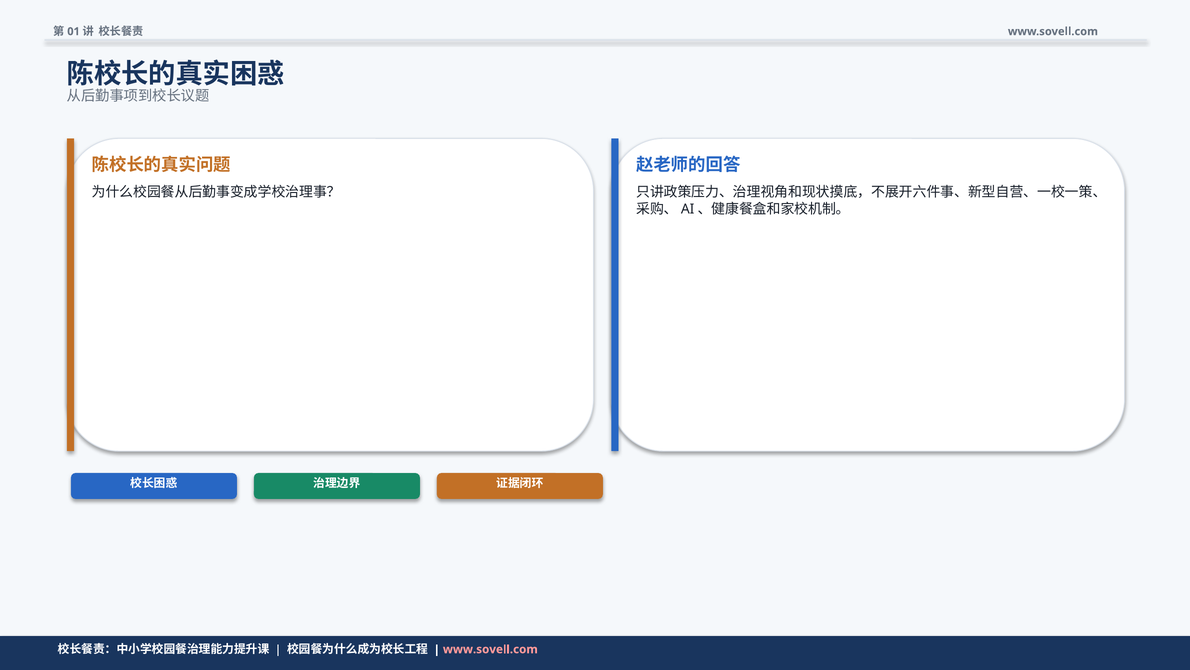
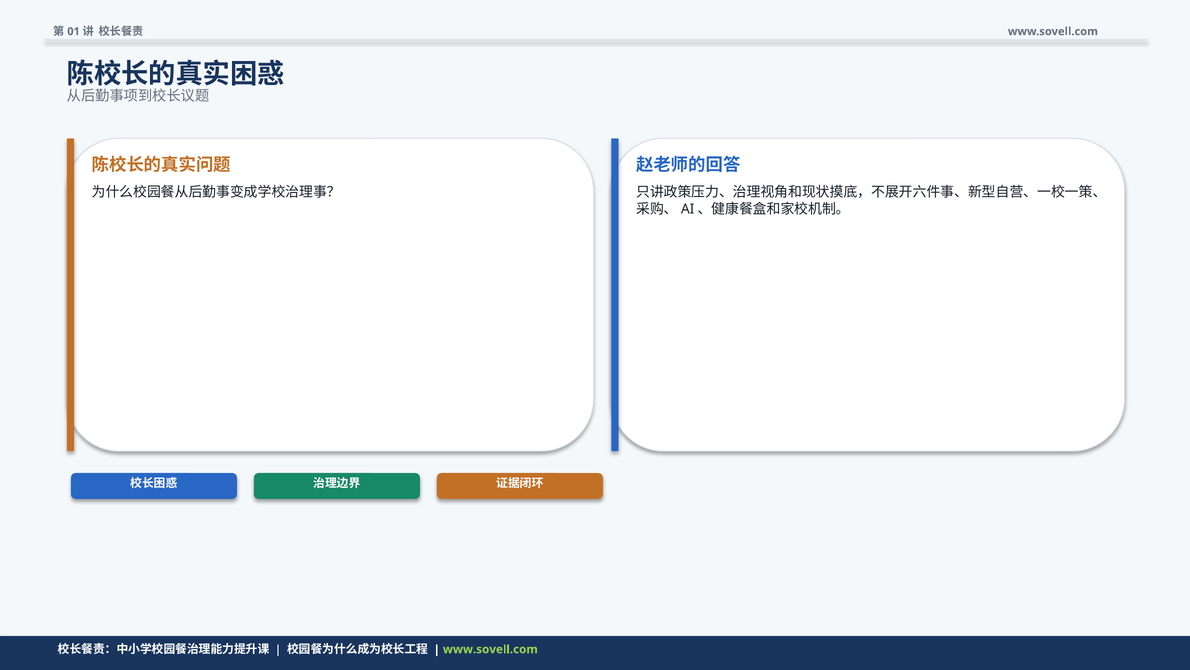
www.sovell.com at (490, 649) colour: pink -> light green
